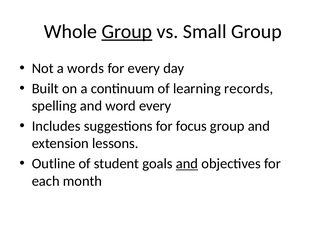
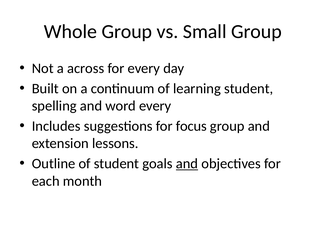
Group at (127, 32) underline: present -> none
words: words -> across
learning records: records -> student
